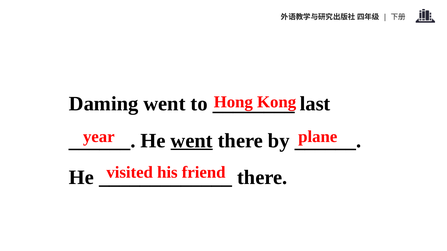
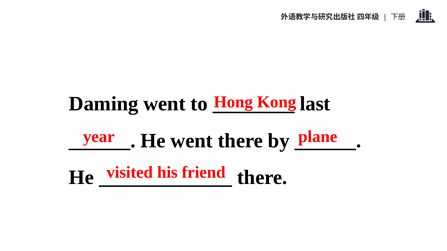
went at (192, 141) underline: present -> none
